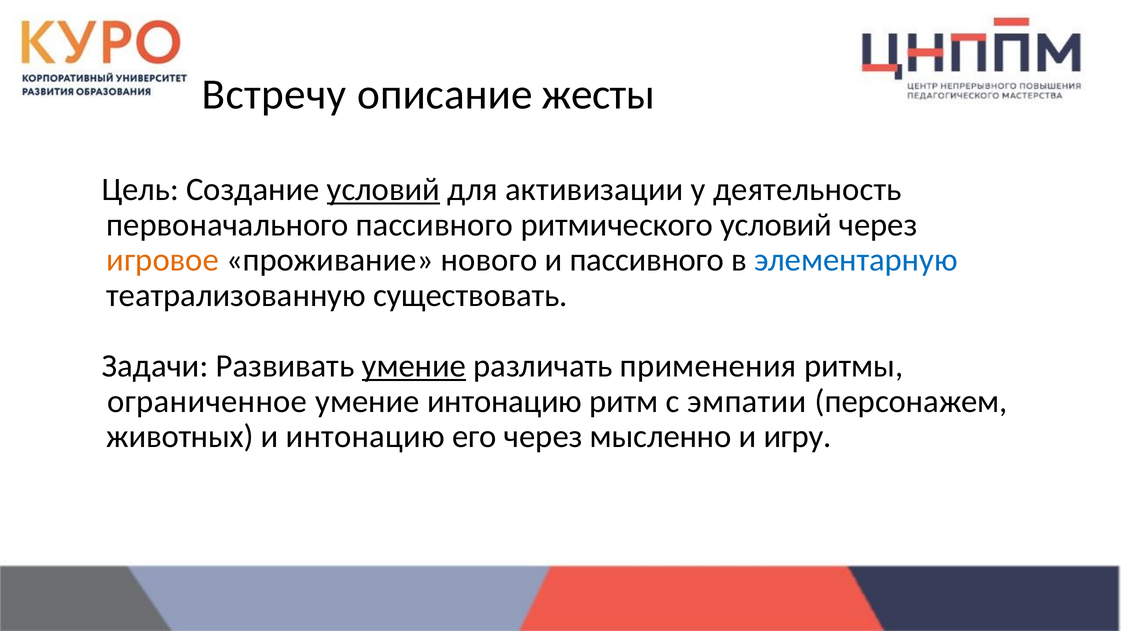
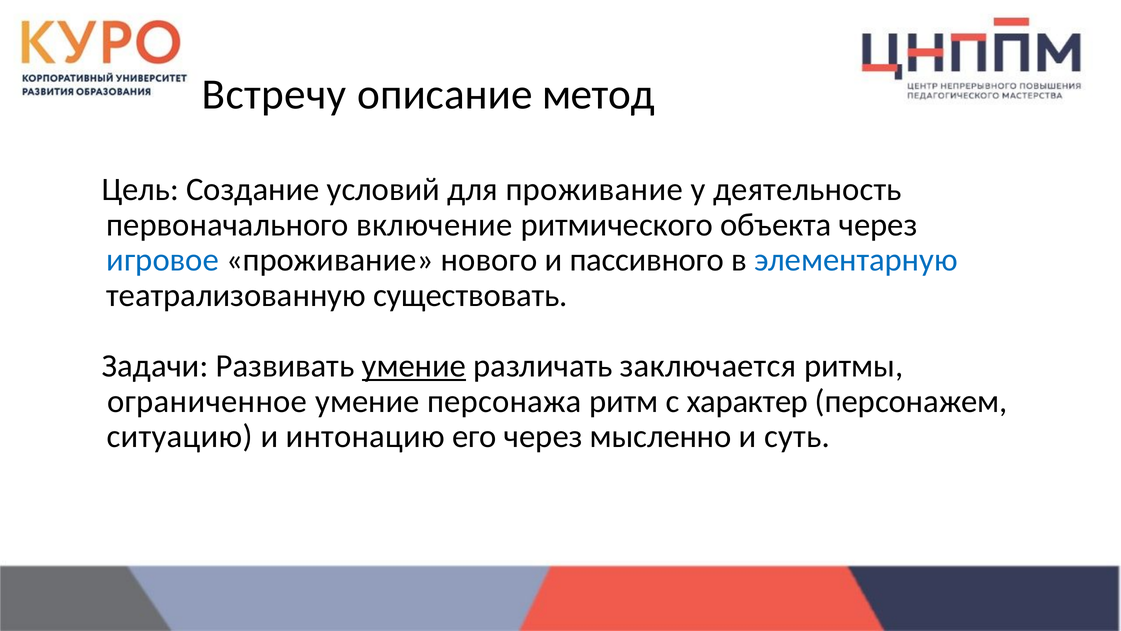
жесты: жесты -> метод
условий at (383, 189) underline: present -> none
для активизации: активизации -> проживание
первоначального пассивного: пассивного -> включение
ритмического условий: условий -> объекта
игровое colour: orange -> blue
применения: применения -> заключается
умение интонацию: интонацию -> персонажа
эмпатии: эмпатии -> характер
животных: животных -> ситуацию
игру: игру -> суть
